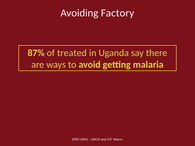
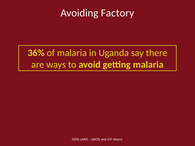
87%: 87% -> 36%
of treated: treated -> malaria
